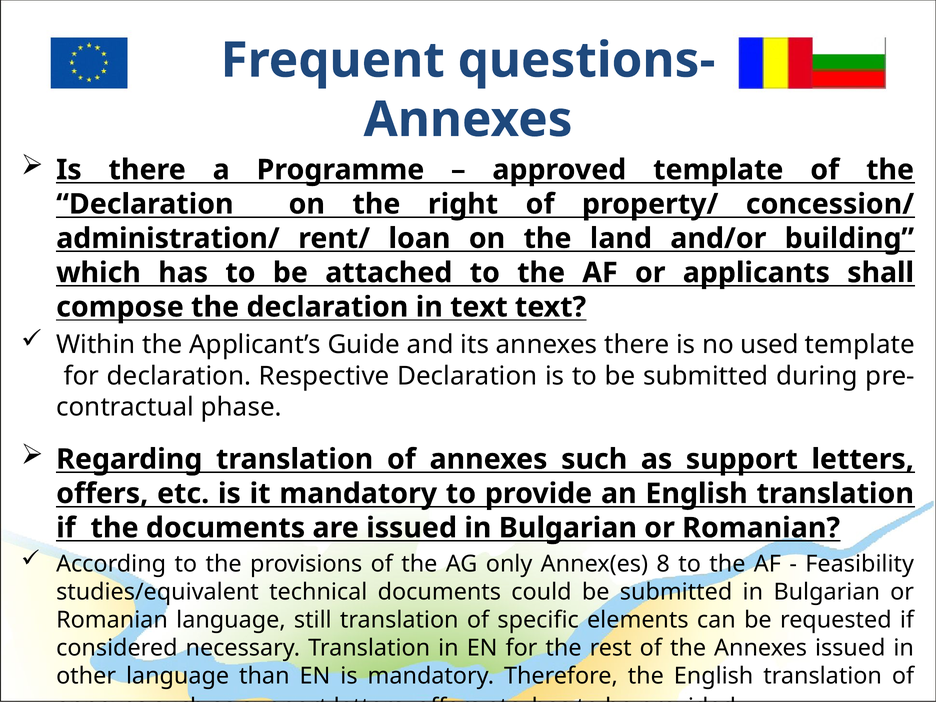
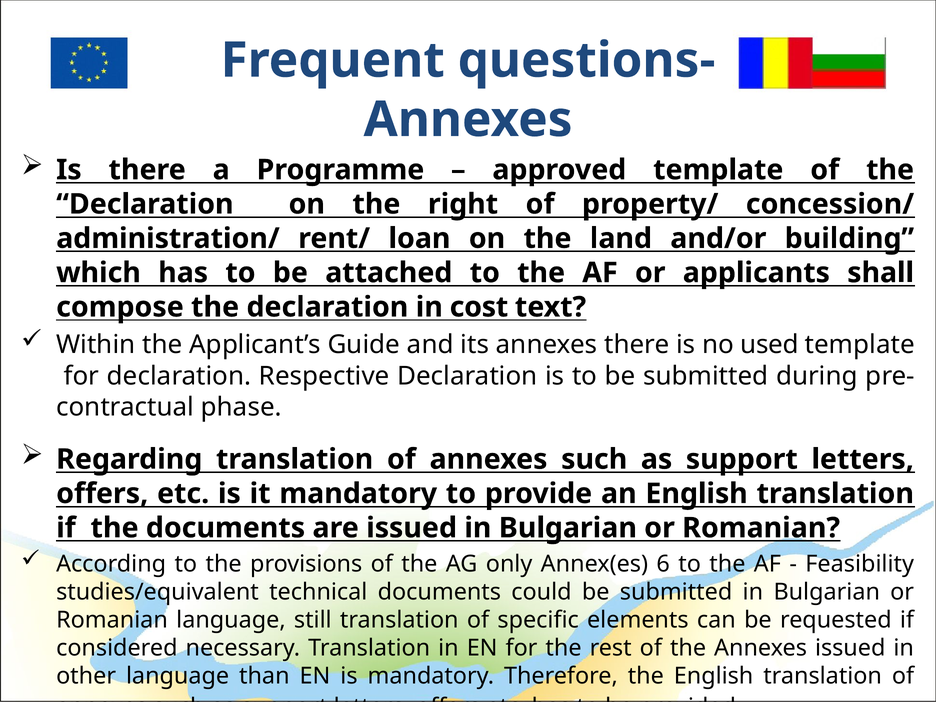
in text: text -> cost
8: 8 -> 6
